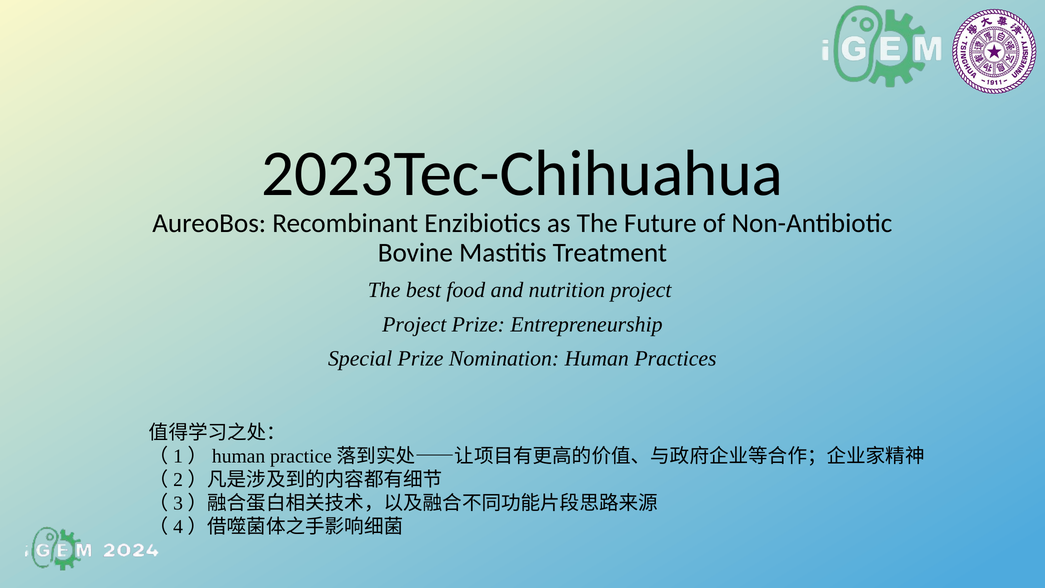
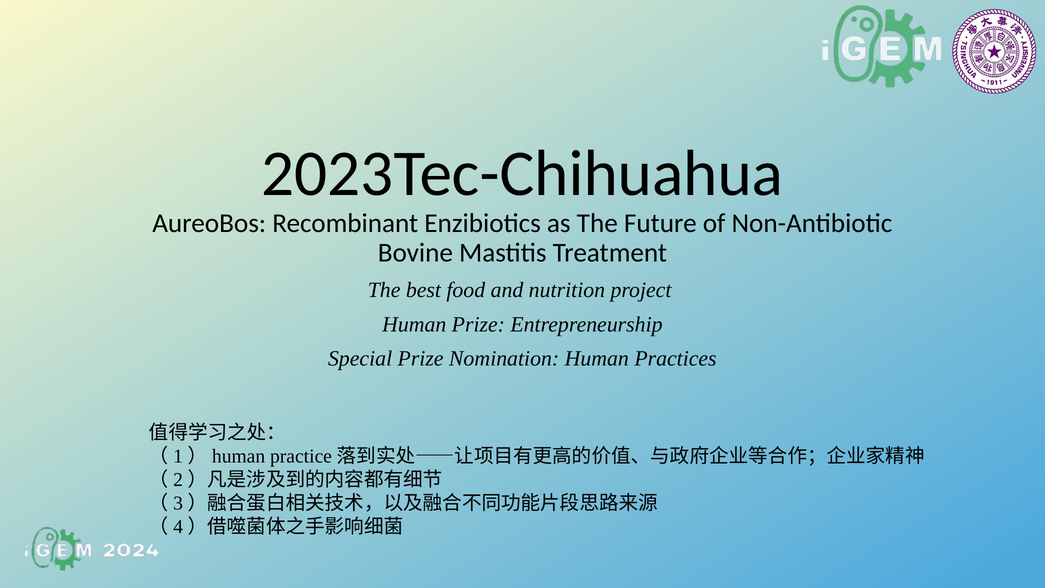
Project at (414, 324): Project -> Human
